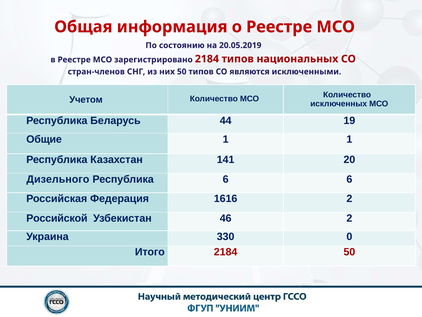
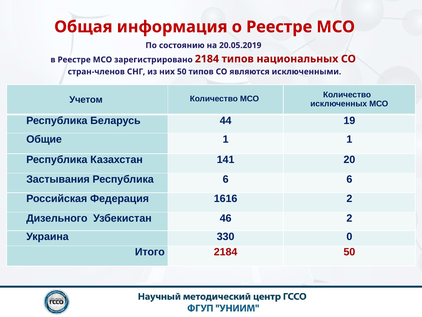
Дизельного: Дизельного -> Застывания
Российской: Российской -> Дизельного
